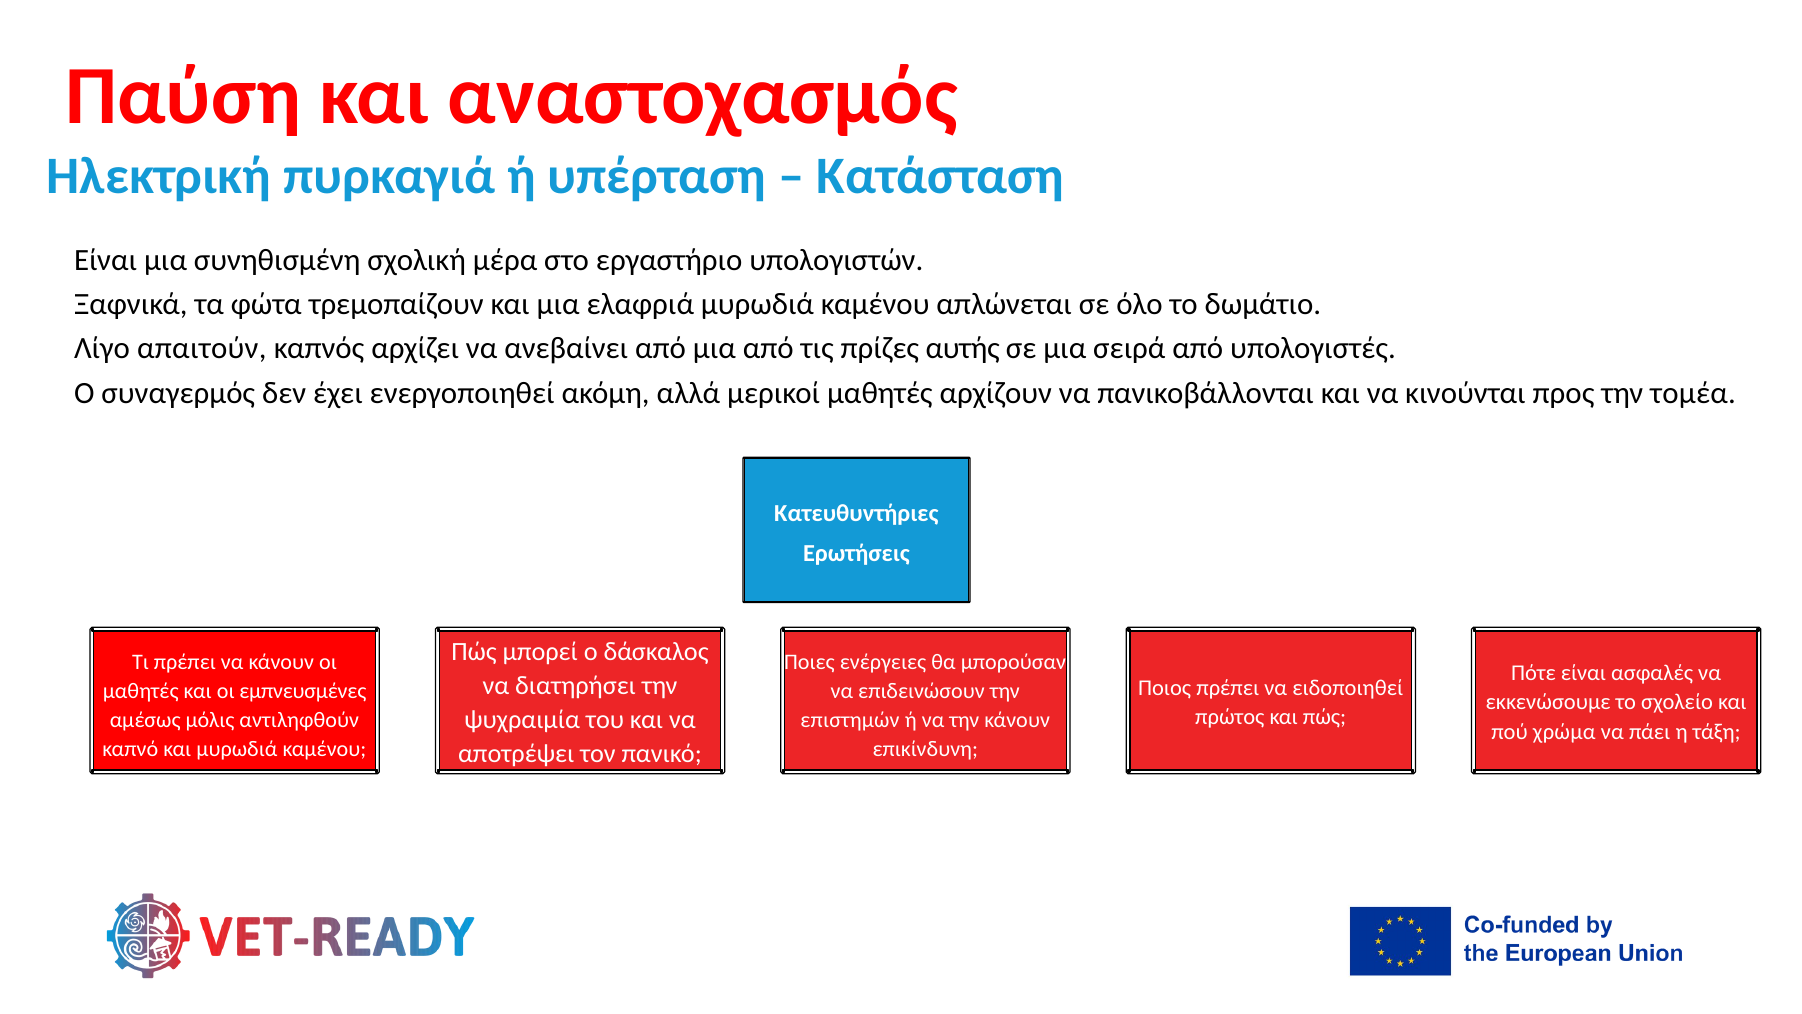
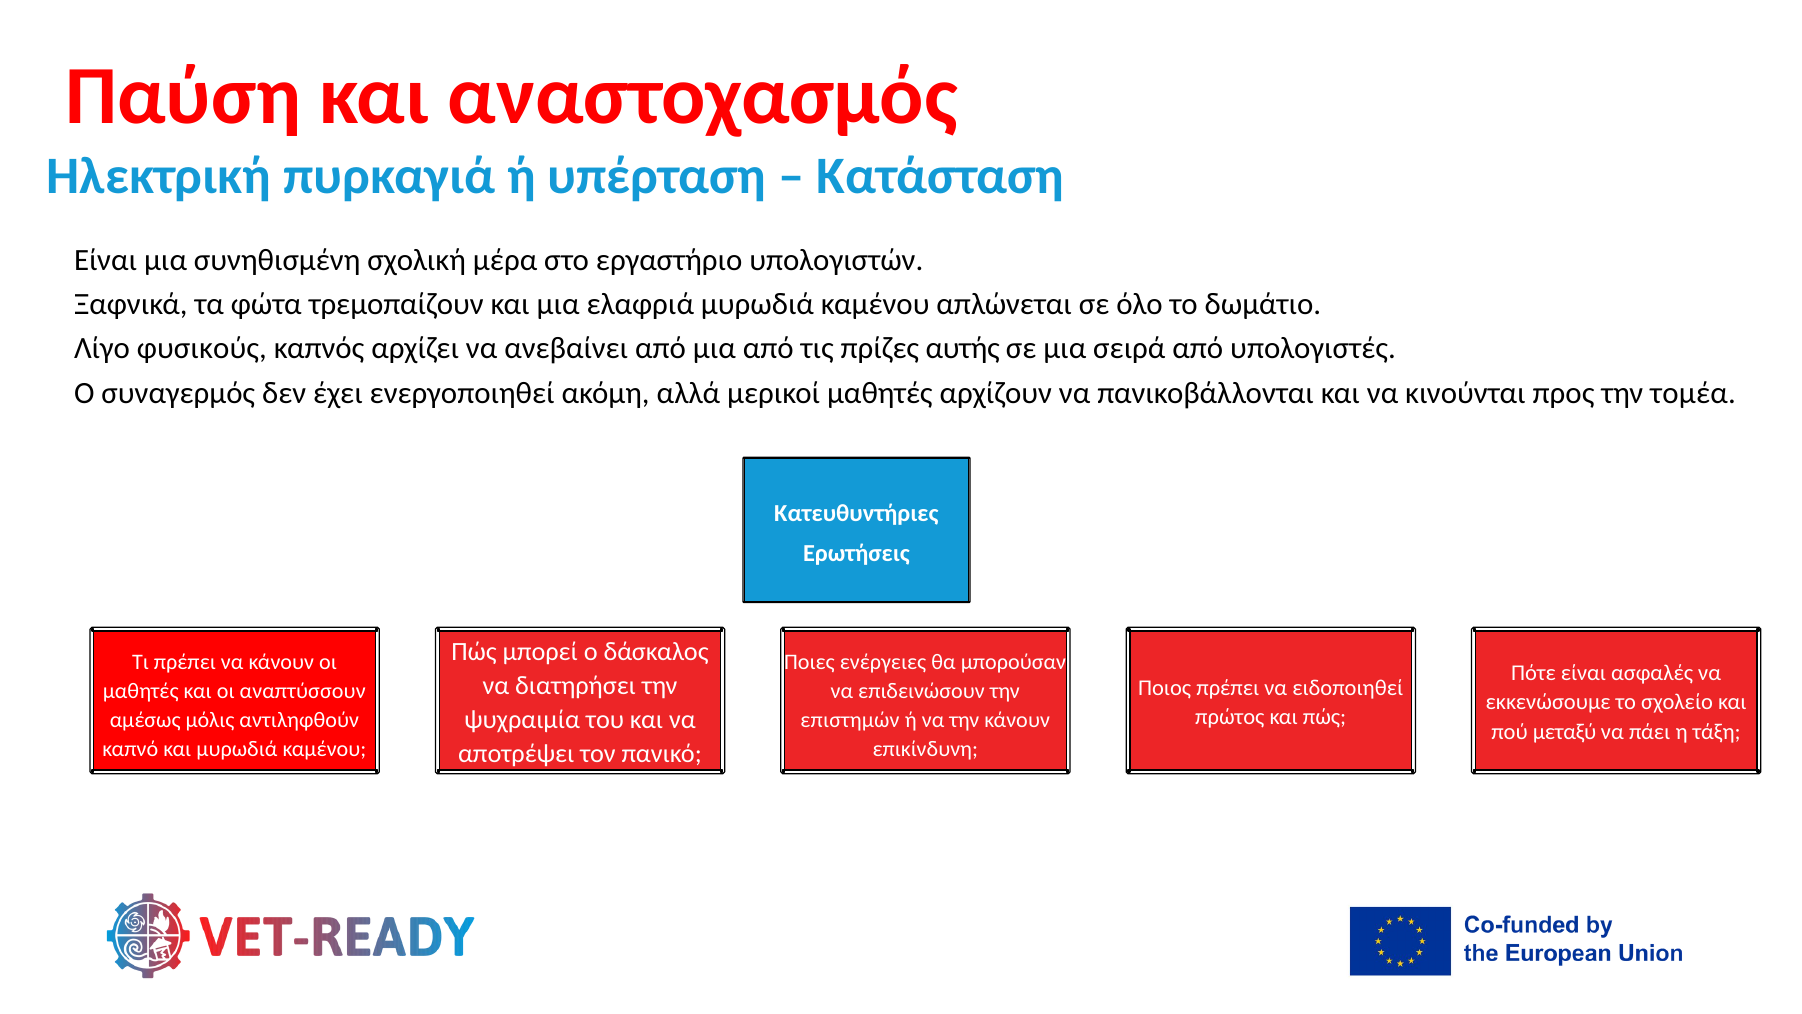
απαιτούν: απαιτούν -> φυσικούς
εμπνευσμένες: εμπνευσμένες -> αναπτύσσουν
χρώμα: χρώμα -> μεταξύ
